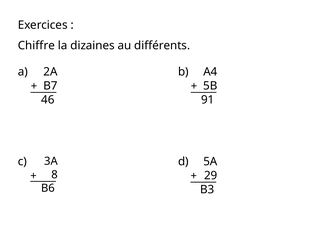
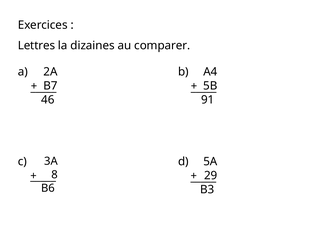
Chiffre: Chiffre -> Lettres
différents: différents -> comparer
